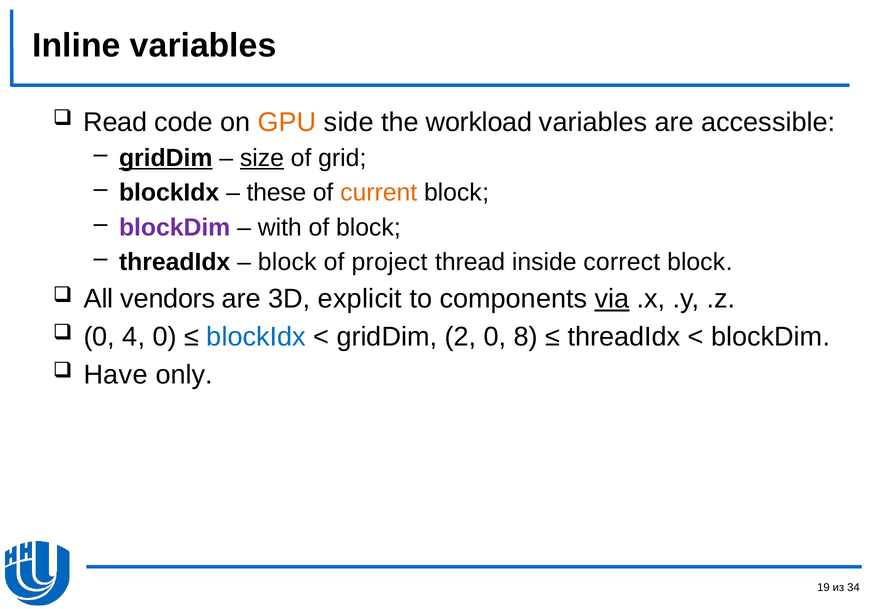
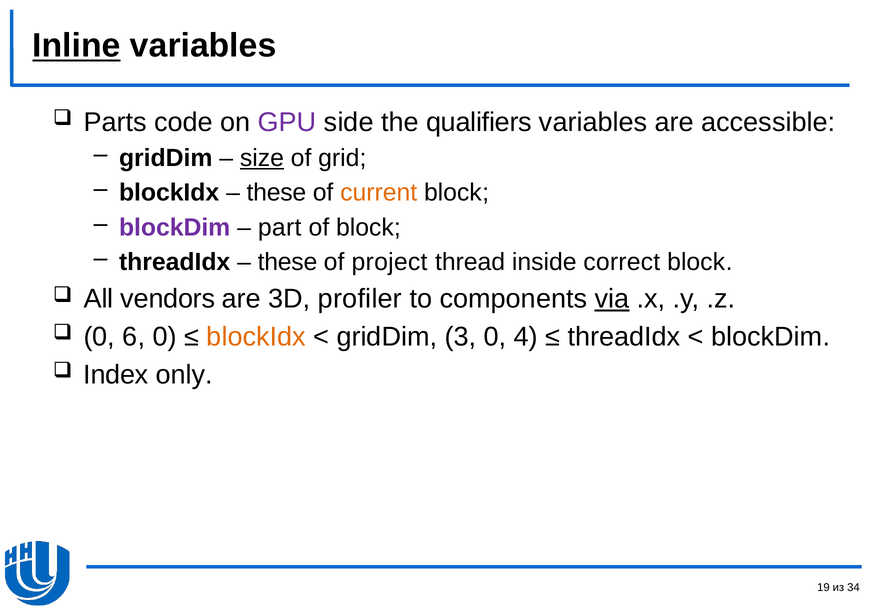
Inline underline: none -> present
Read: Read -> Parts
GPU colour: orange -> purple
workload: workload -> qualifiers
gridDim at (166, 158) underline: present -> none
with: with -> part
block at (287, 262): block -> these
explicit: explicit -> profiler
4: 4 -> 6
blockIdx at (256, 337) colour: blue -> orange
2: 2 -> 3
8: 8 -> 4
Have: Have -> Index
